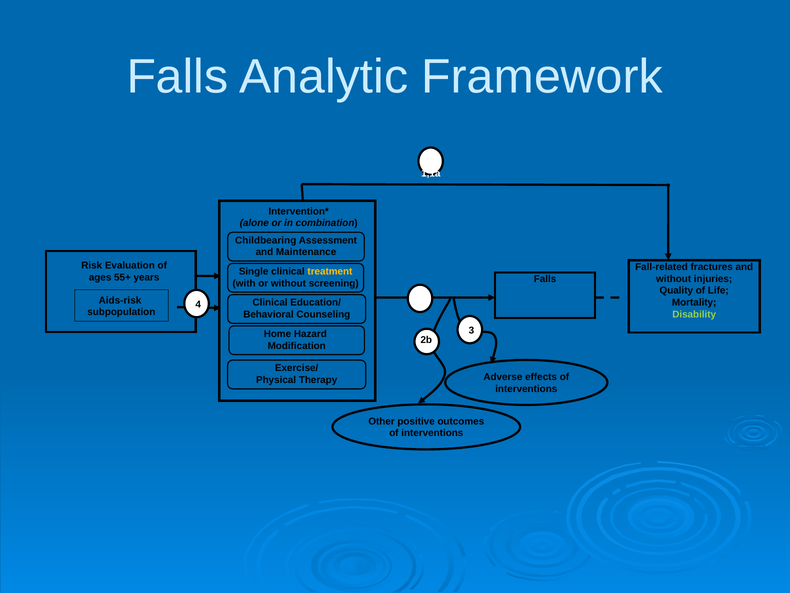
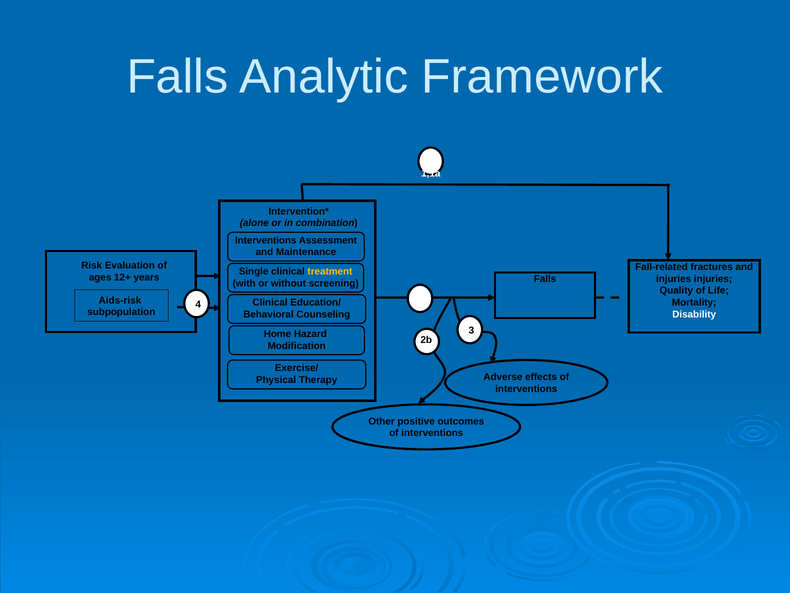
Childbearing at (266, 240): Childbearing -> Interventions
55+: 55+ -> 12+
without at (674, 279): without -> injuries
Disability colour: light green -> white
